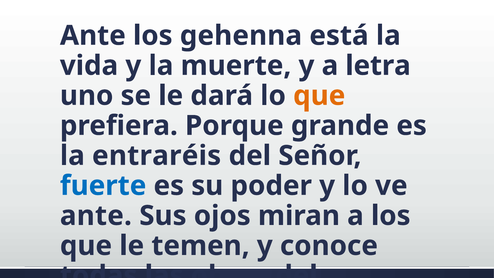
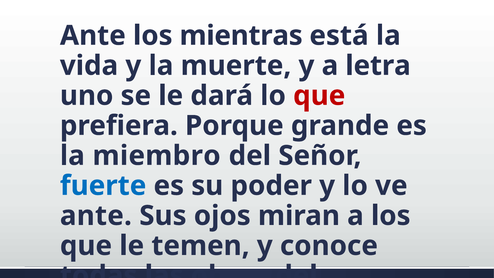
gehenna: gehenna -> mientras
que at (319, 96) colour: orange -> red
entraréis: entraréis -> miembro
